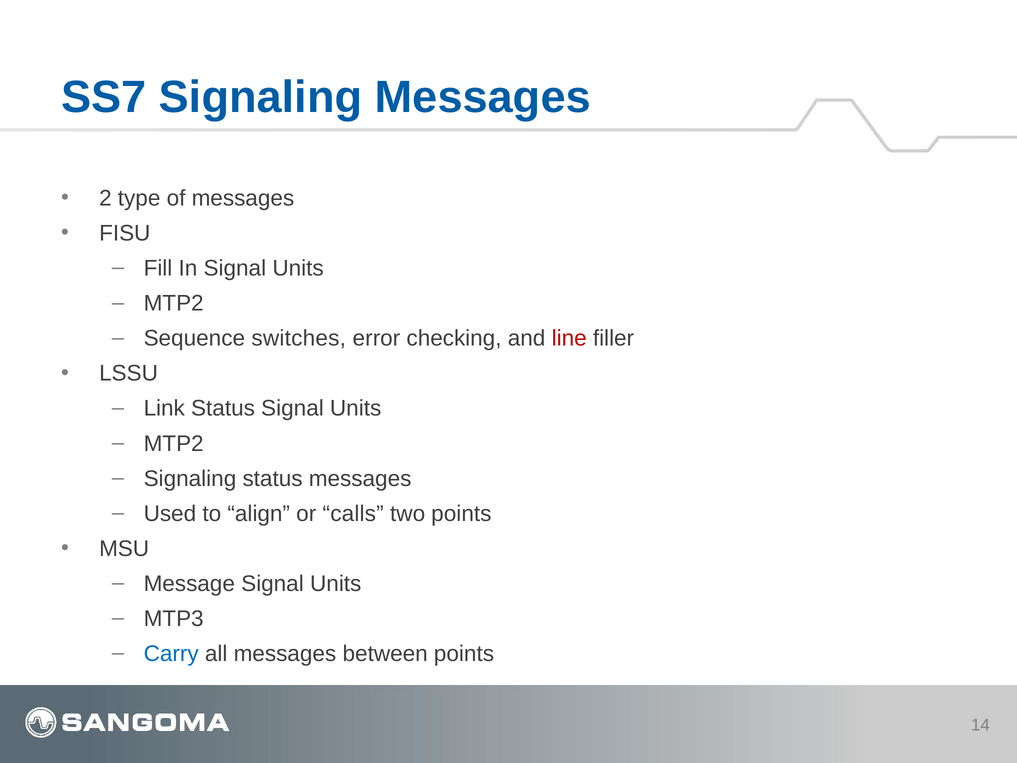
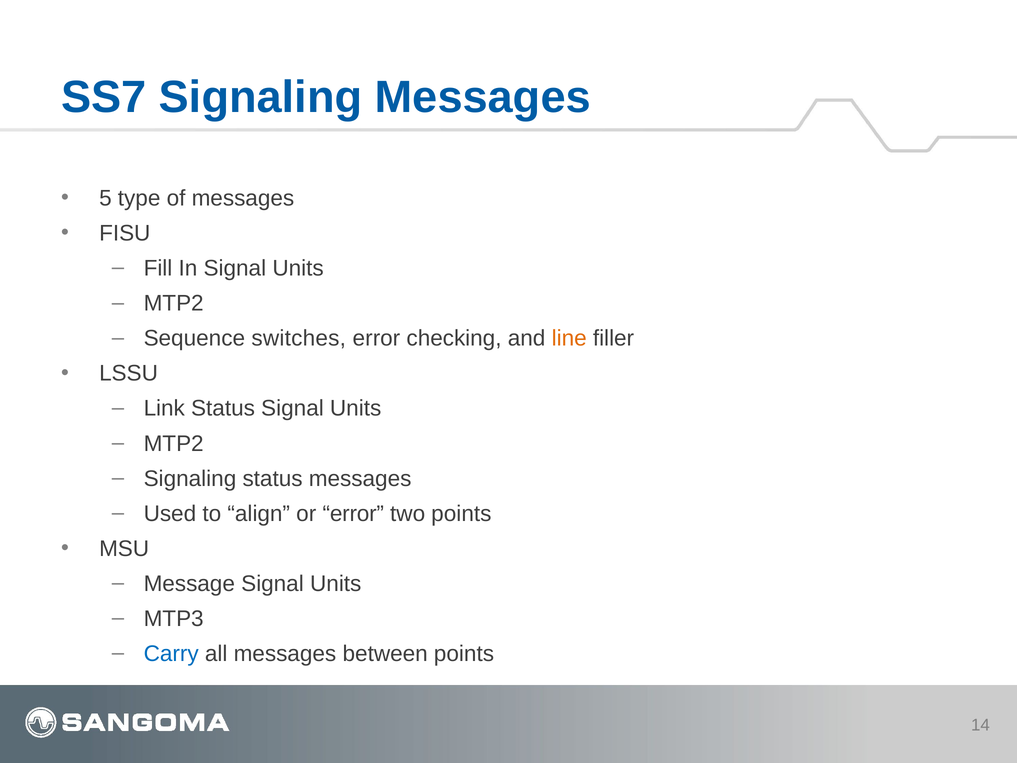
2: 2 -> 5
line colour: red -> orange
or calls: calls -> error
